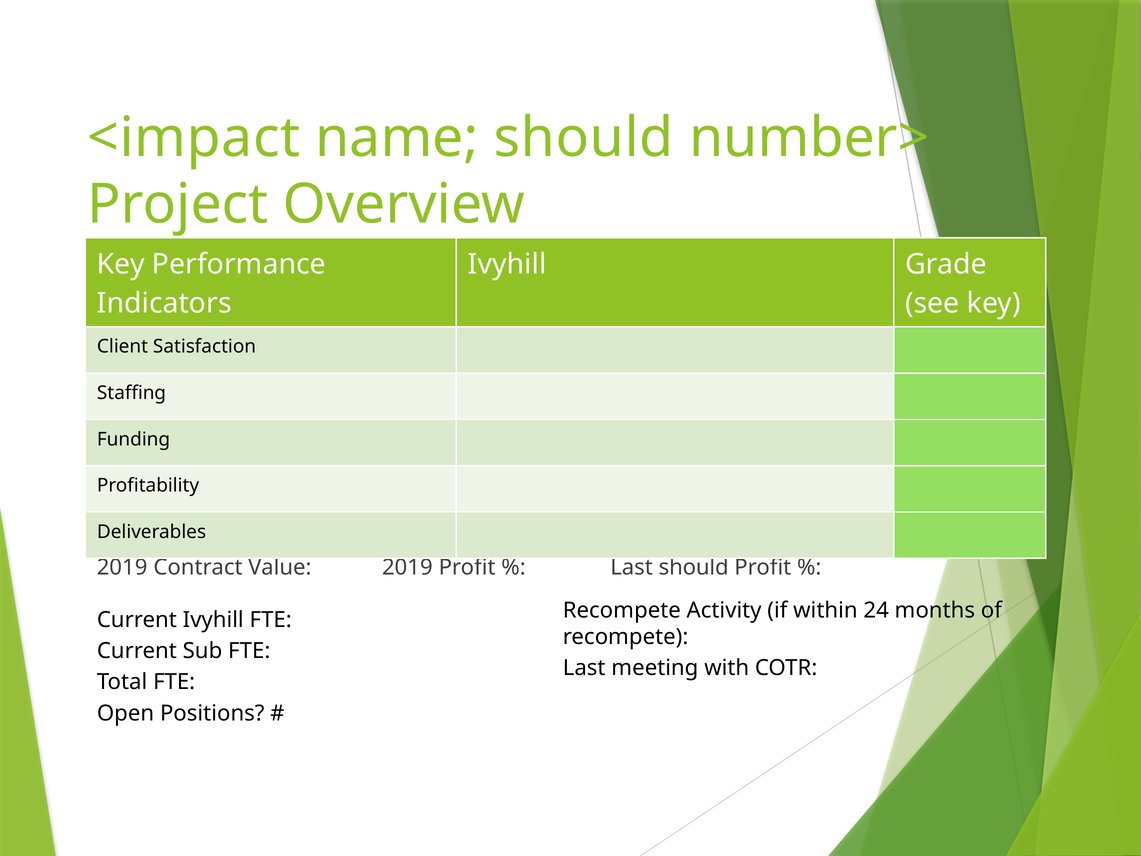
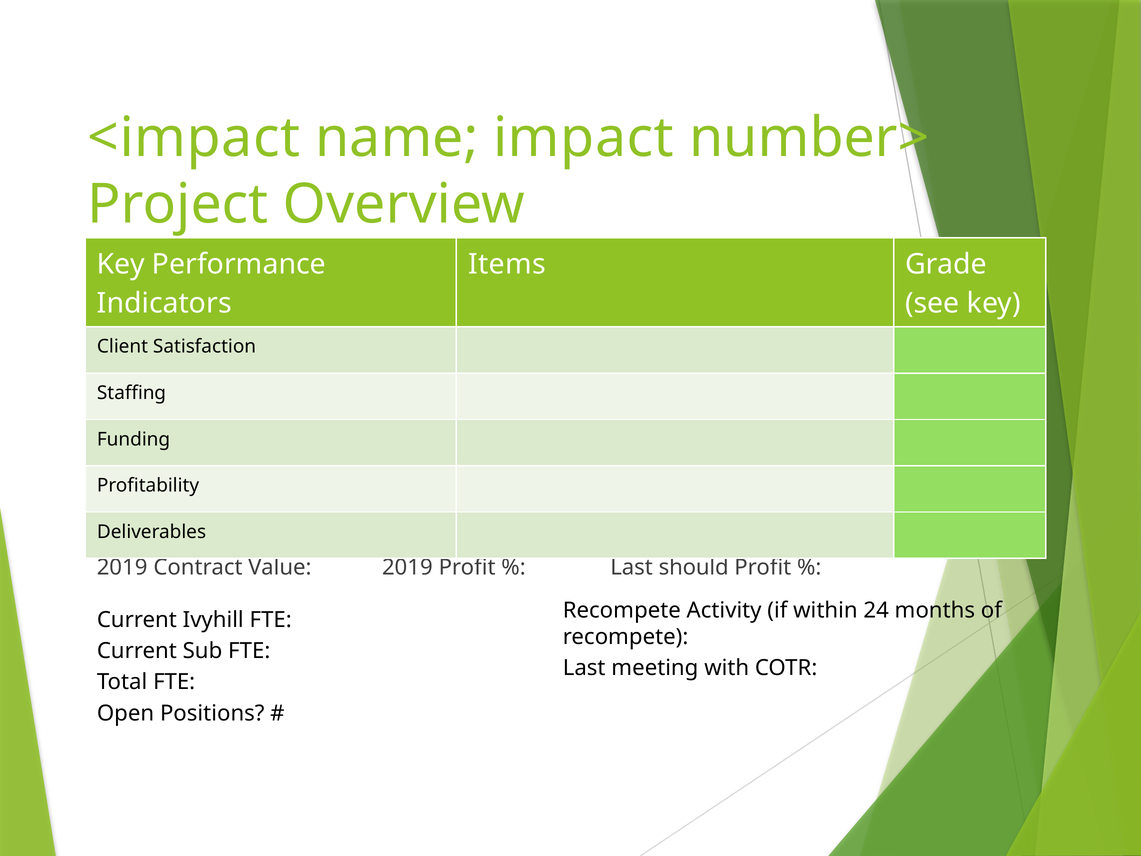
name should: should -> impact
Ivyhill at (507, 264): Ivyhill -> Items
